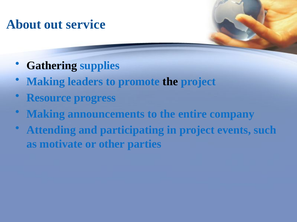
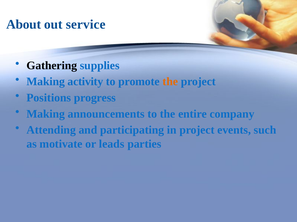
leaders: leaders -> activity
the at (170, 82) colour: black -> orange
Resource: Resource -> Positions
other: other -> leads
